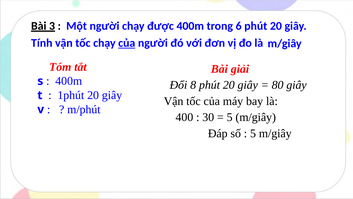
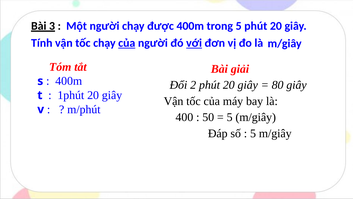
trong 6: 6 -> 5
với underline: none -> present
8: 8 -> 2
30: 30 -> 50
